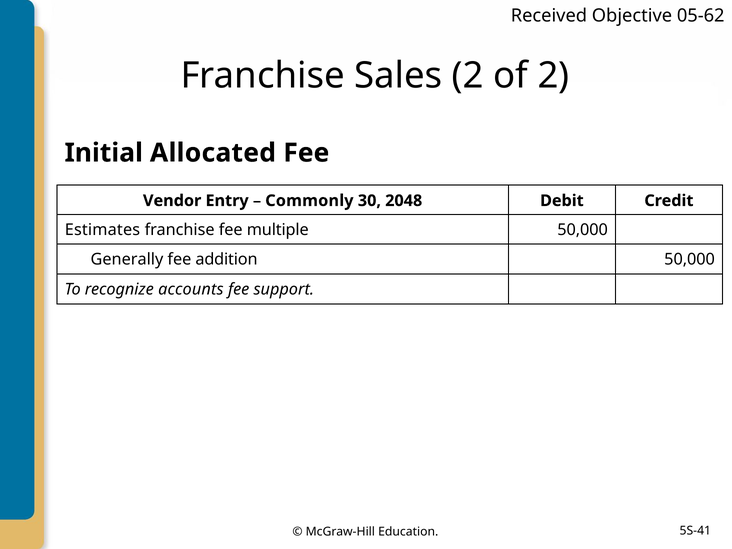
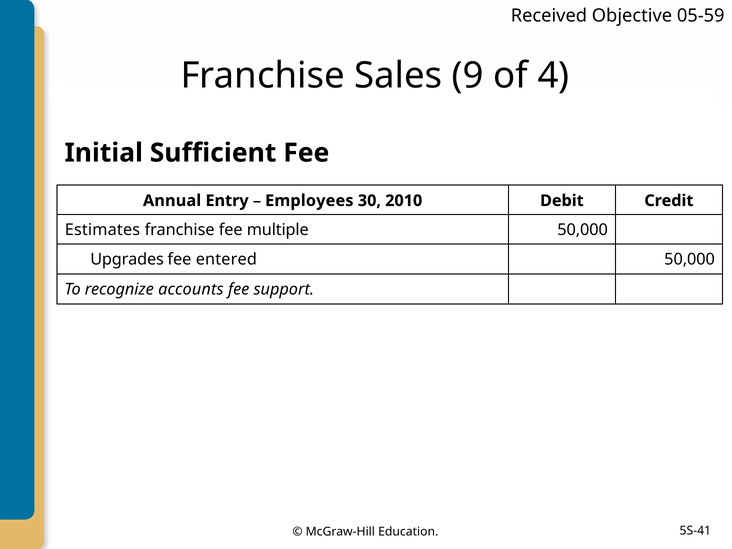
05-62: 05-62 -> 05-59
Sales 2: 2 -> 9
of 2: 2 -> 4
Allocated: Allocated -> Sufficient
Vendor: Vendor -> Annual
Commonly: Commonly -> Employees
2048: 2048 -> 2010
Generally: Generally -> Upgrades
addition: addition -> entered
